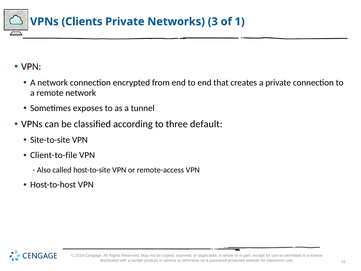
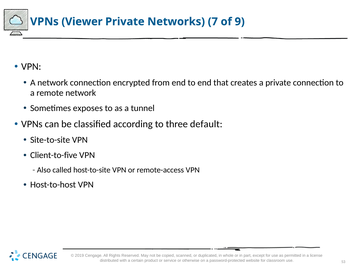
Clients: Clients -> Viewer
3: 3 -> 7
1: 1 -> 9
Client-to-file: Client-to-file -> Client-to-five
